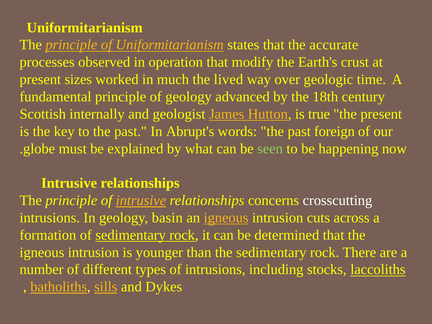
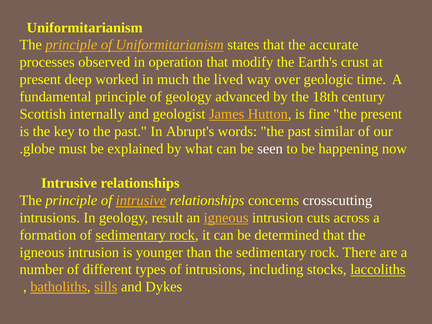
sizes: sizes -> deep
true: true -> fine
foreign: foreign -> similar
seen colour: light green -> white
basin: basin -> result
